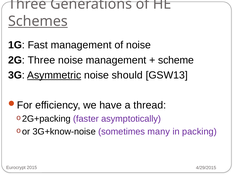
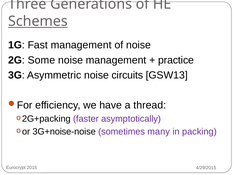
2G Three: Three -> Some
scheme: scheme -> practice
Asymmetric underline: present -> none
should: should -> circuits
3G+know-noise: 3G+know-noise -> 3G+noise-noise
